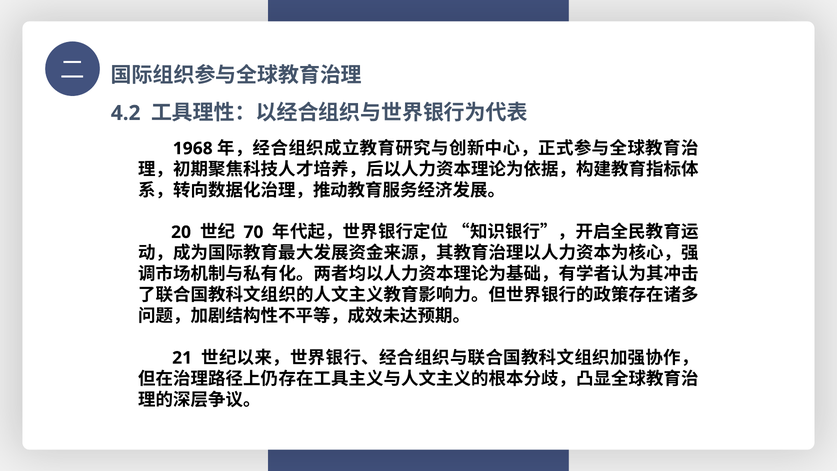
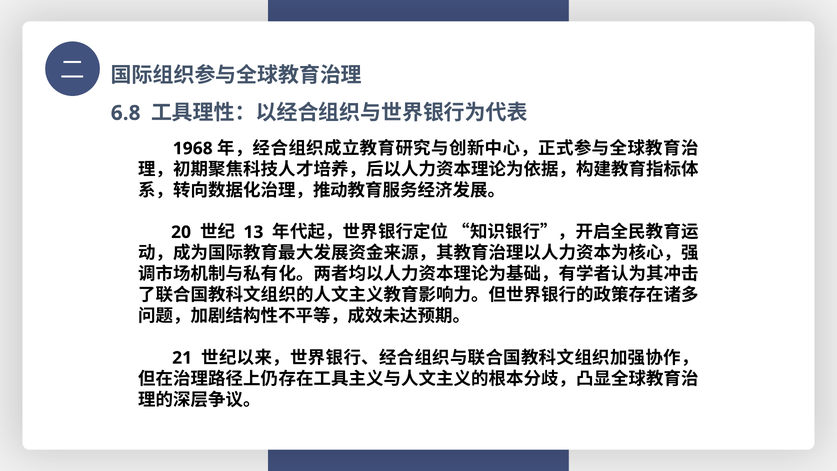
4.2: 4.2 -> 6.8
70: 70 -> 13
